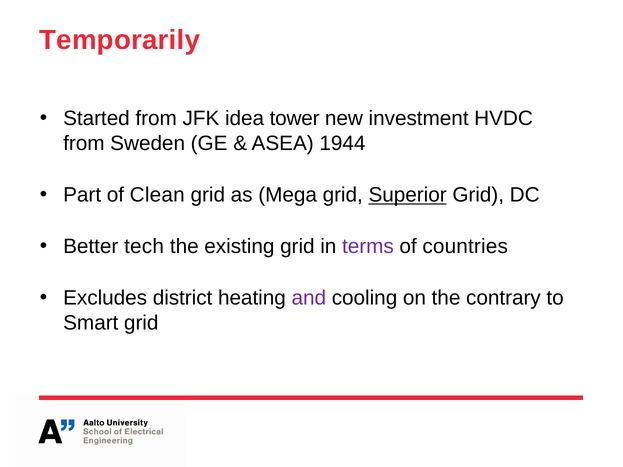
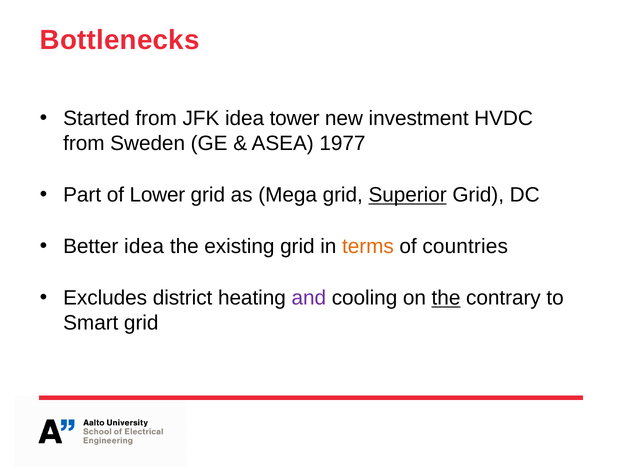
Temporarily: Temporarily -> Bottlenecks
1944: 1944 -> 1977
Clean: Clean -> Lower
Better tech: tech -> idea
terms colour: purple -> orange
the at (446, 298) underline: none -> present
